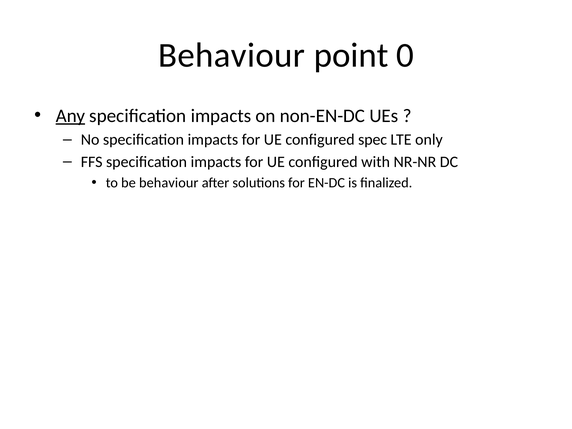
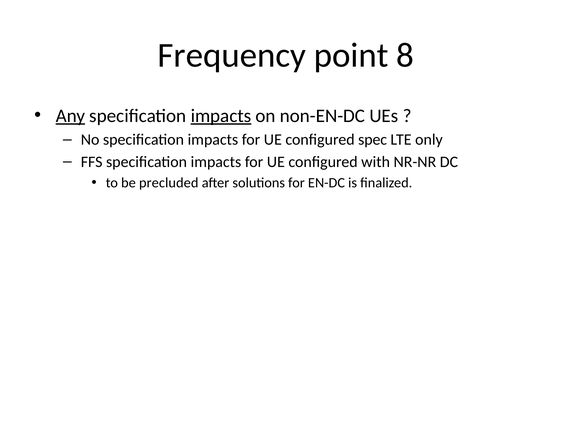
Behaviour at (232, 55): Behaviour -> Frequency
0: 0 -> 8
impacts at (221, 116) underline: none -> present
be behaviour: behaviour -> precluded
